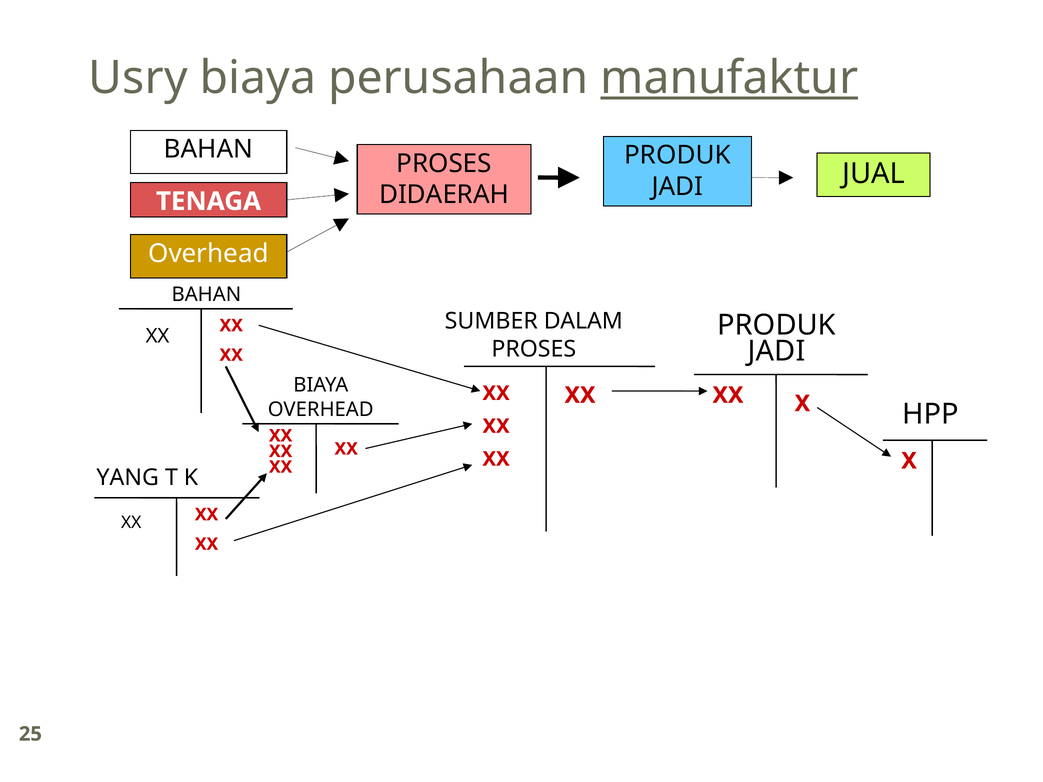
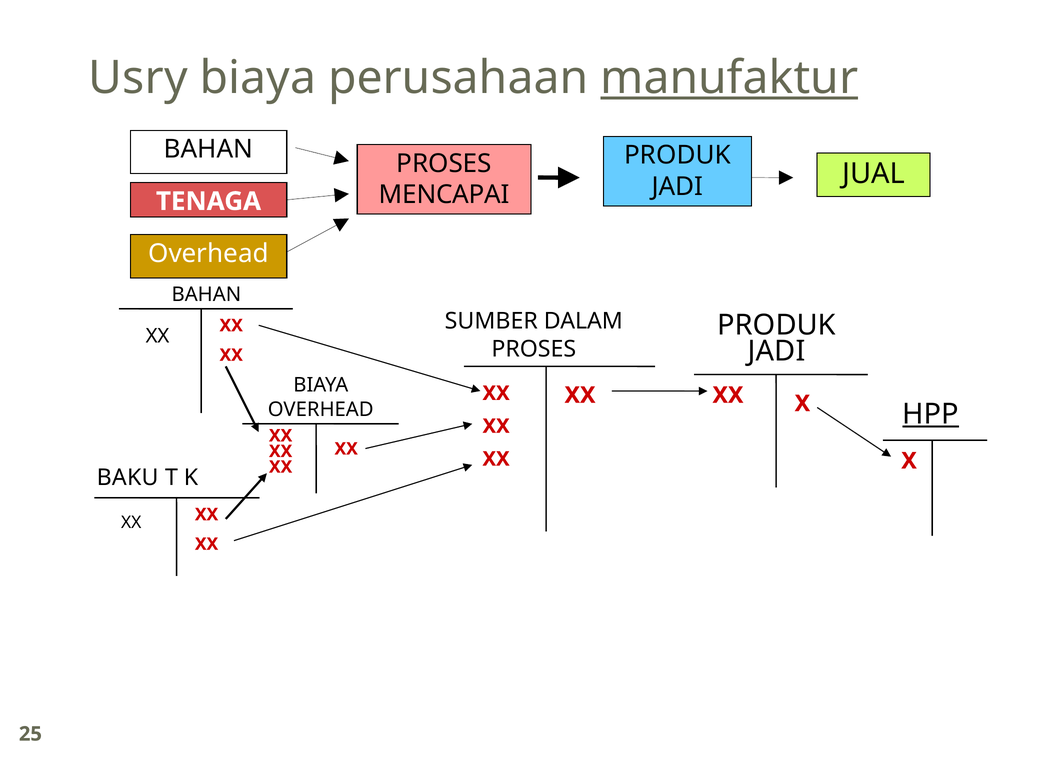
DIDAERAH: DIDAERAH -> MENCAPAI
HPP underline: none -> present
YANG: YANG -> BAKU
